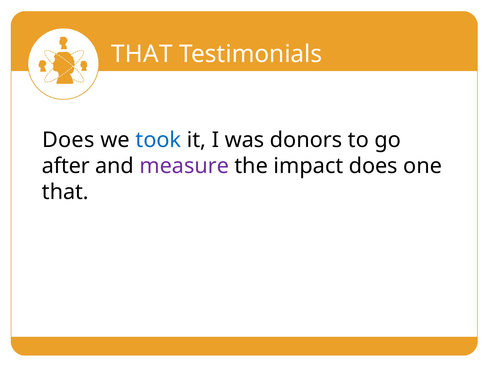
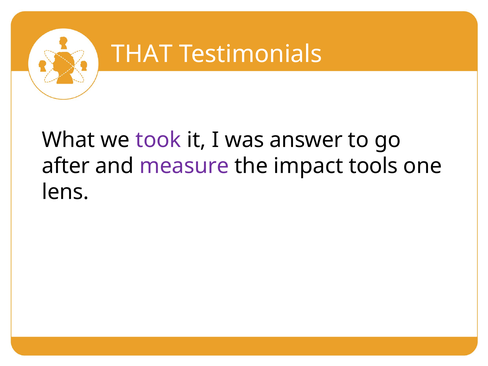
Does at (68, 140): Does -> What
took colour: blue -> purple
donors: donors -> answer
impact does: does -> tools
that at (65, 192): that -> lens
